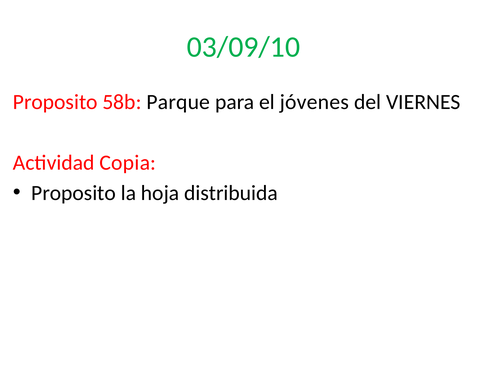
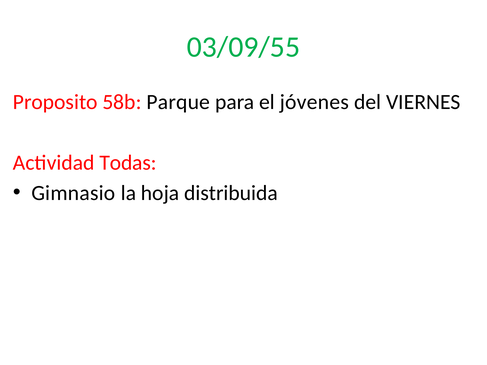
03/09/10: 03/09/10 -> 03/09/55
Copia: Copia -> Todas
Proposito at (74, 193): Proposito -> Gimnasio
